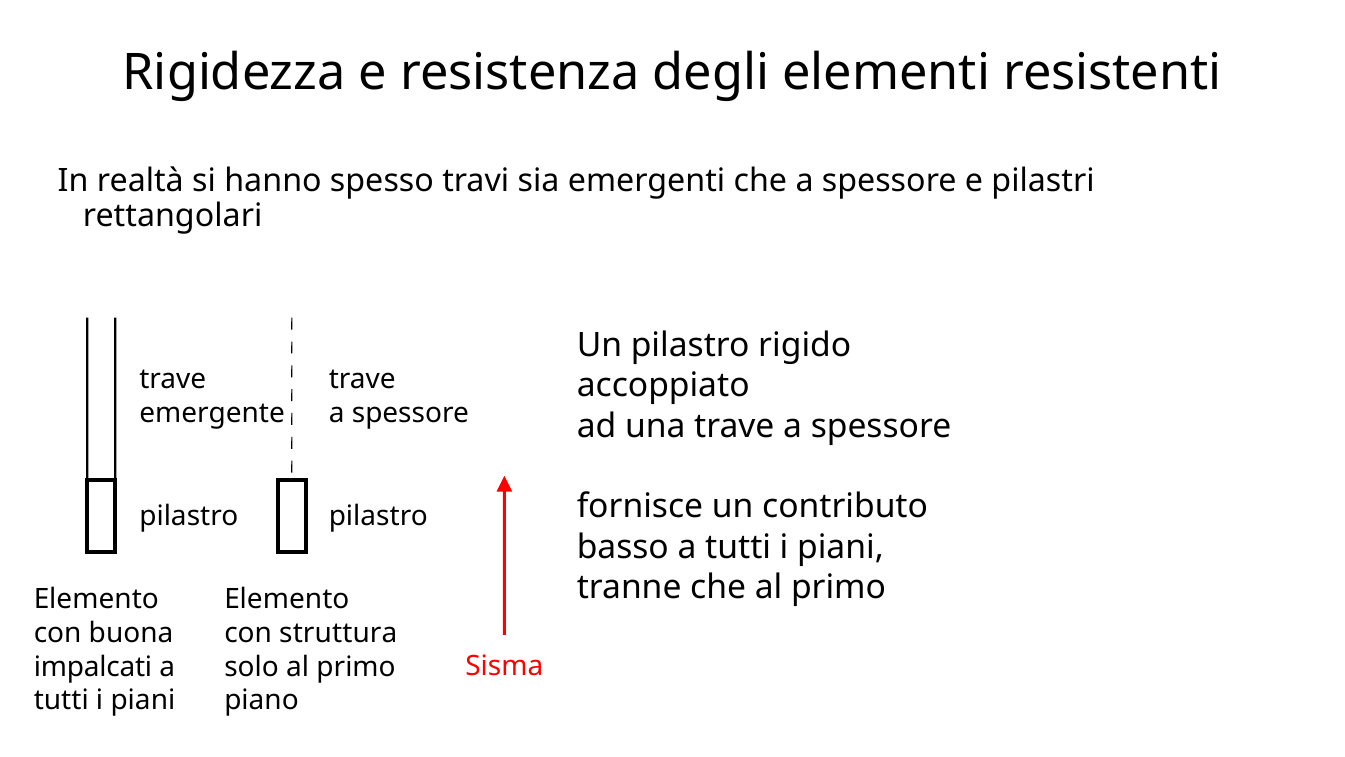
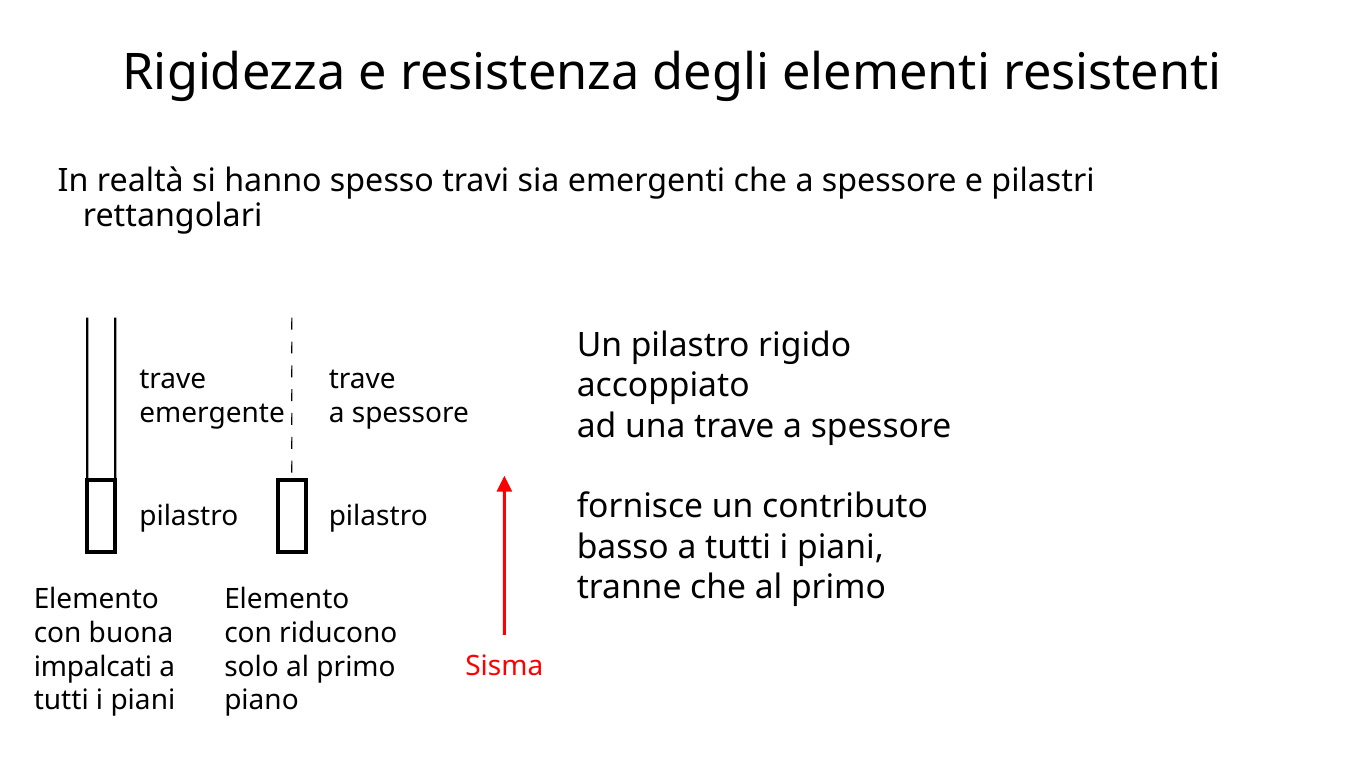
struttura: struttura -> riducono
